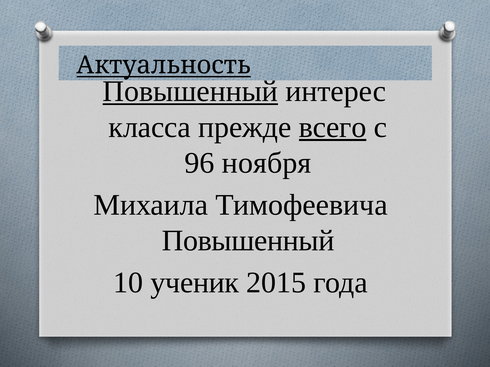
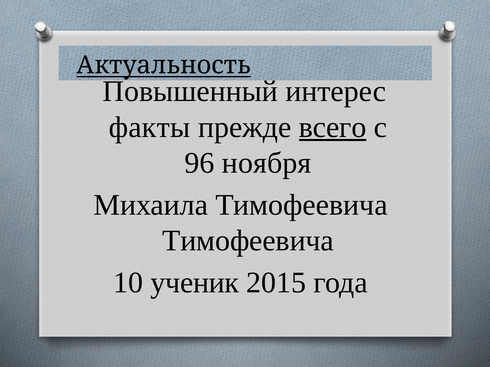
Повышенный at (190, 91) underline: present -> none
класса: класса -> факты
Повышенный at (248, 241): Повышенный -> Тимофеевича
